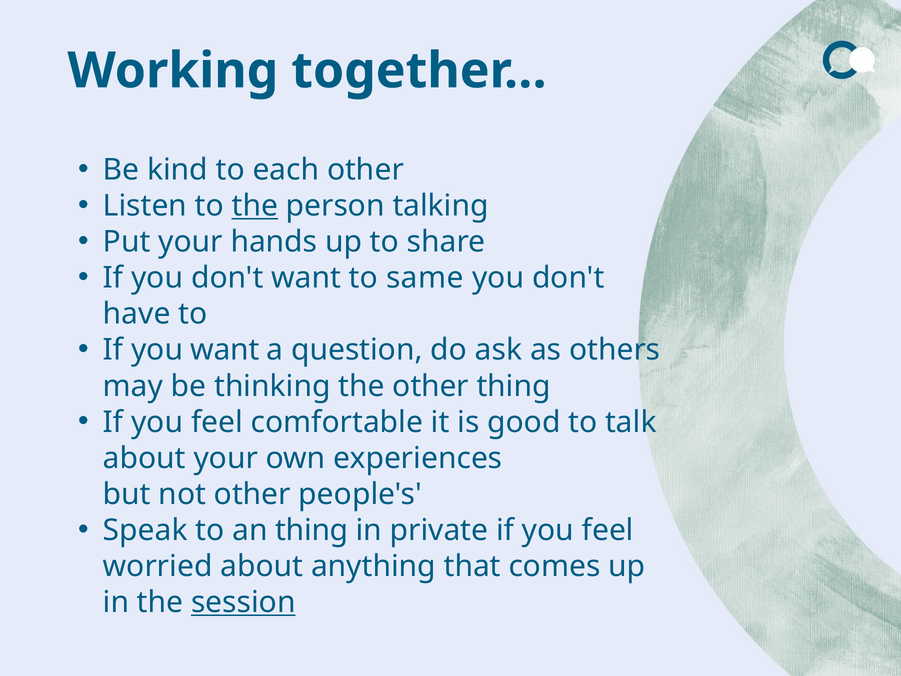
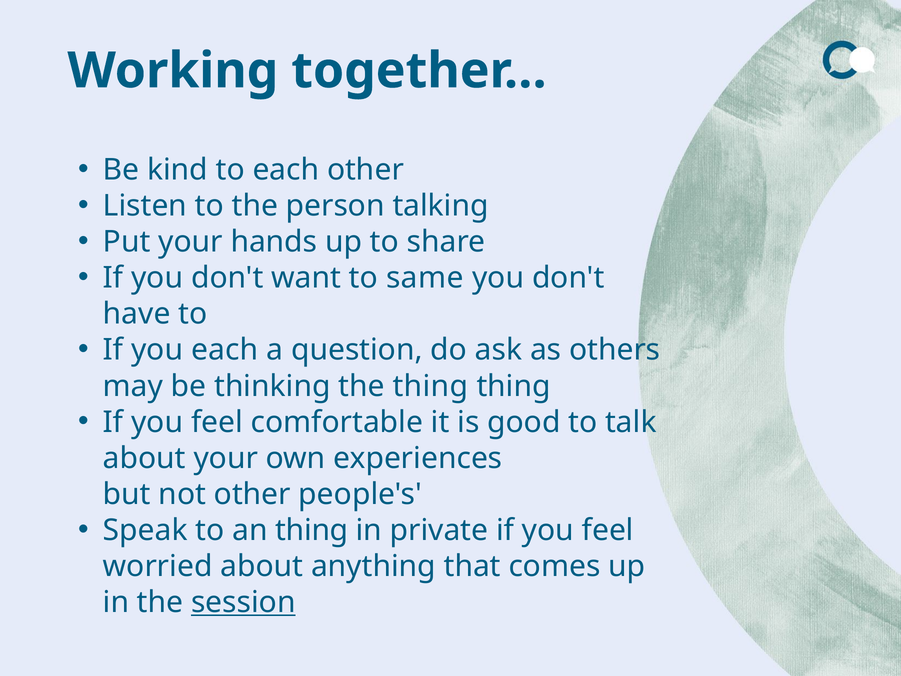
the at (255, 206) underline: present -> none
you want: want -> each
the other: other -> thing
